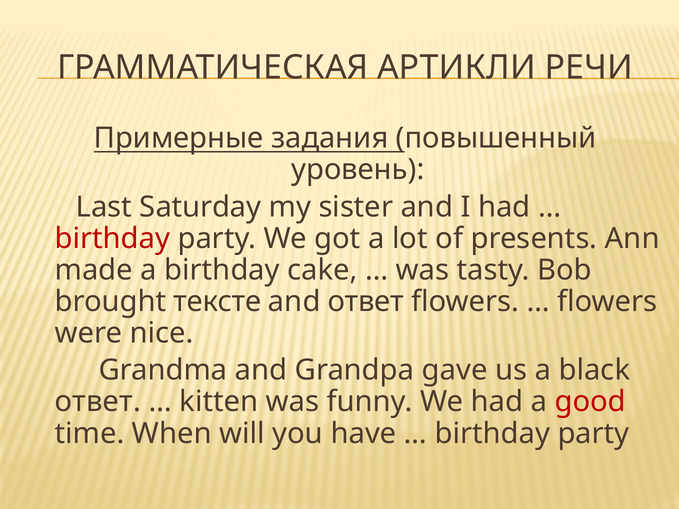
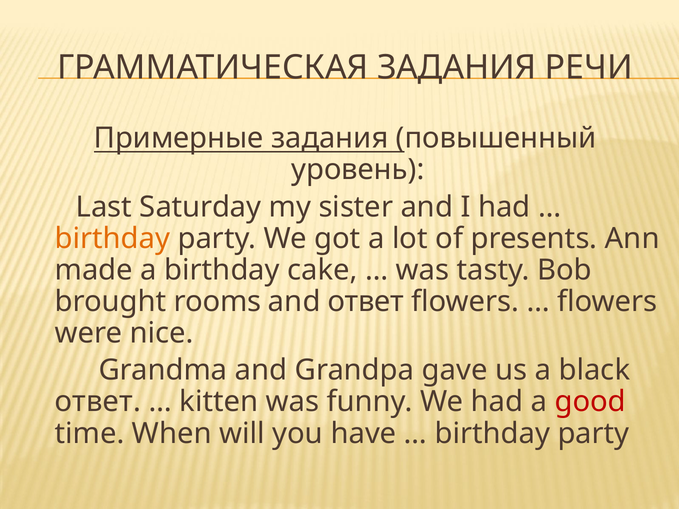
ГРАММАТИЧЕСКАЯ АРТИКЛИ: АРТИКЛИ -> ЗАДАНИЯ
birthday at (112, 239) colour: red -> orange
тексте: тексте -> rooms
